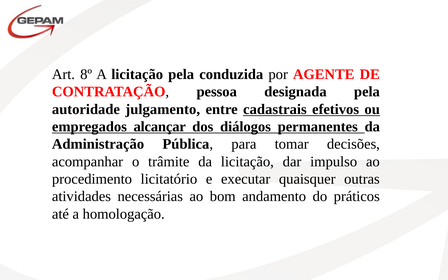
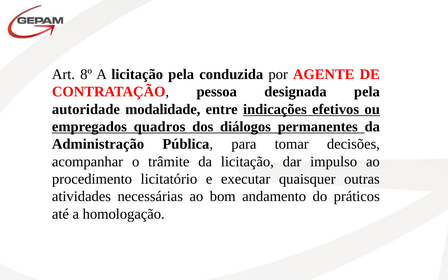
julgamento: julgamento -> modalidade
cadastrais: cadastrais -> indicações
alcançar: alcançar -> quadros
